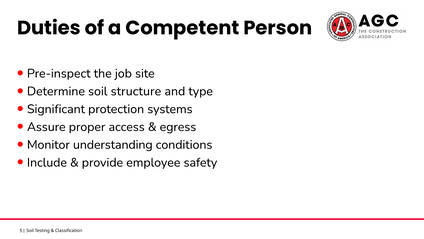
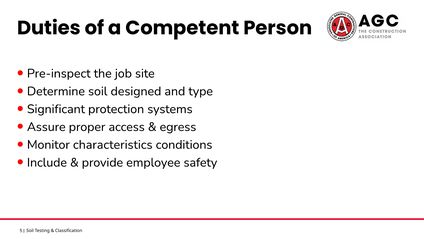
structure: structure -> designed
understanding: understanding -> characteristics
